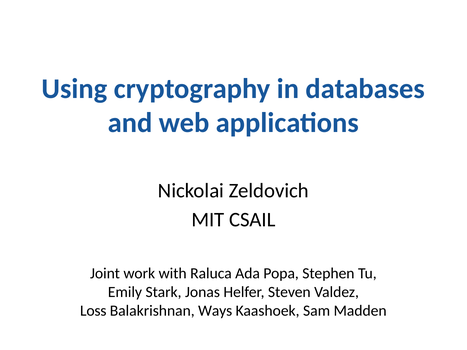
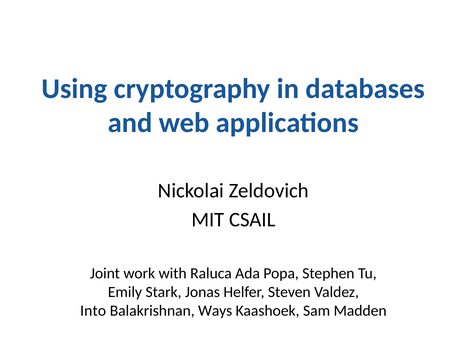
Loss: Loss -> Into
